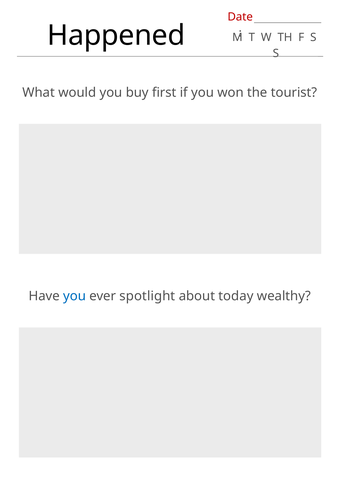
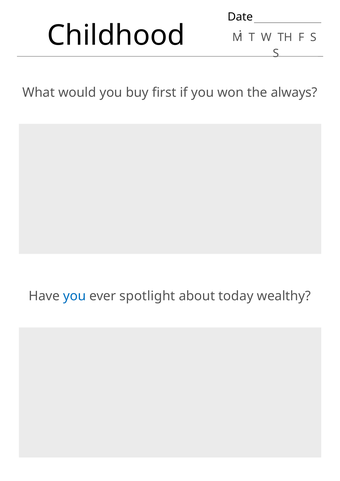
Date colour: red -> black
Happened: Happened -> Childhood
tourist: tourist -> always
